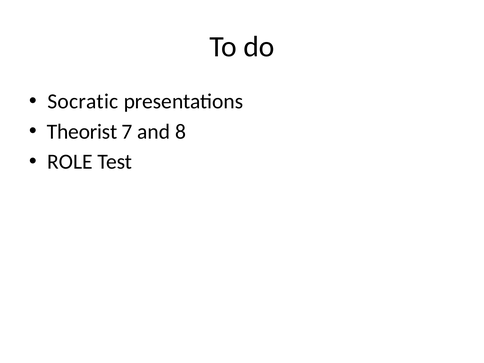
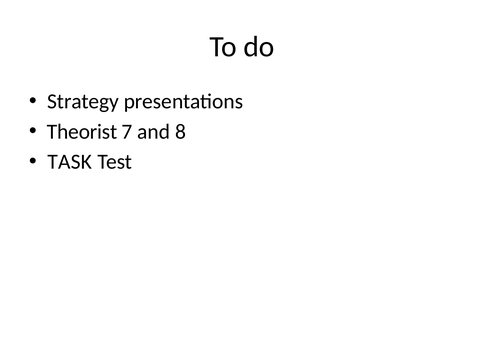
Socratic: Socratic -> Strategy
ROLE: ROLE -> TASK
